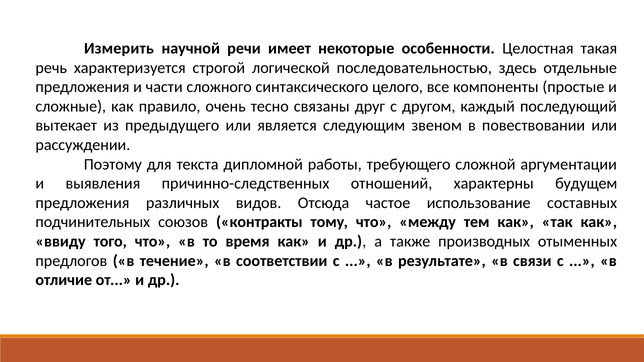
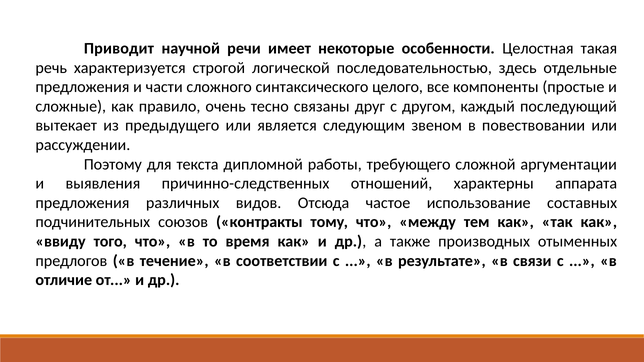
Измерить: Измерить -> Приводит
будущем: будущем -> аппарата
